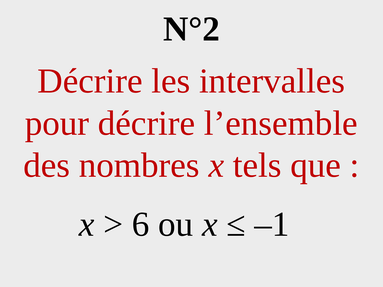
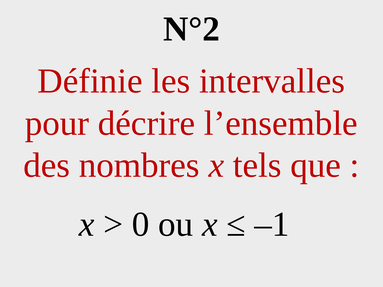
Décrire at (90, 81): Décrire -> Définie
6: 6 -> 0
